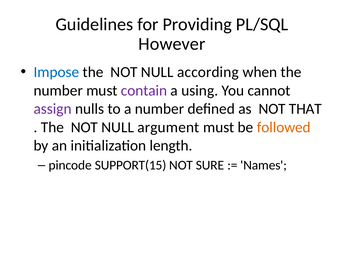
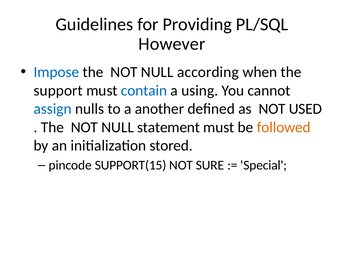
number at (58, 91): number -> support
contain colour: purple -> blue
assign colour: purple -> blue
a number: number -> another
THAT: THAT -> USED
argument: argument -> statement
length: length -> stored
Names: Names -> Special
